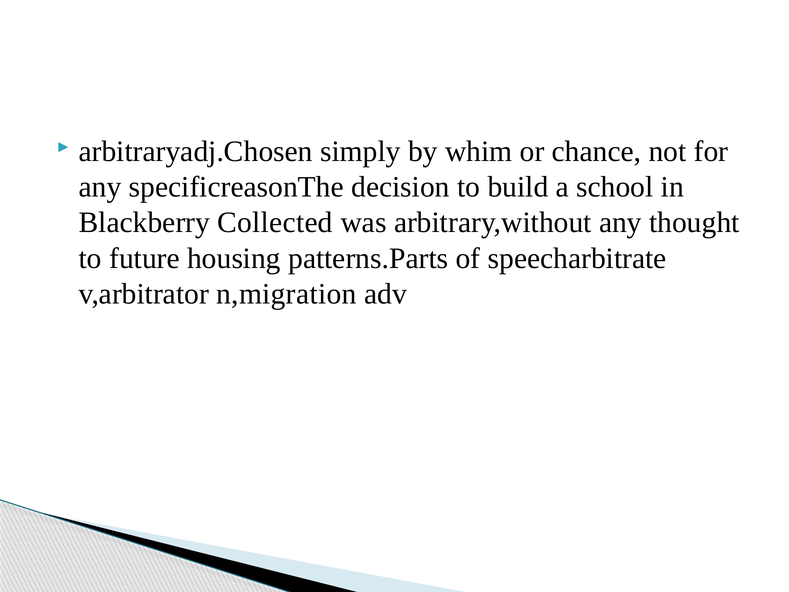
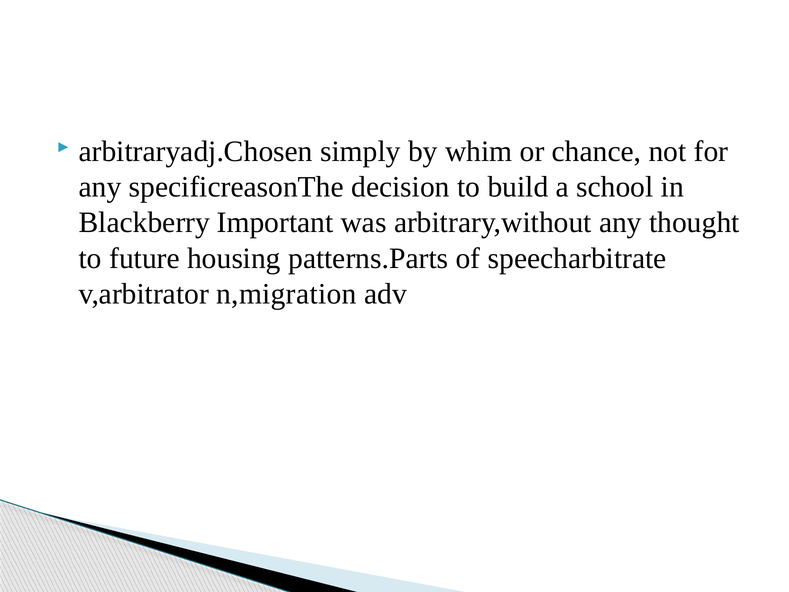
Collected: Collected -> Important
